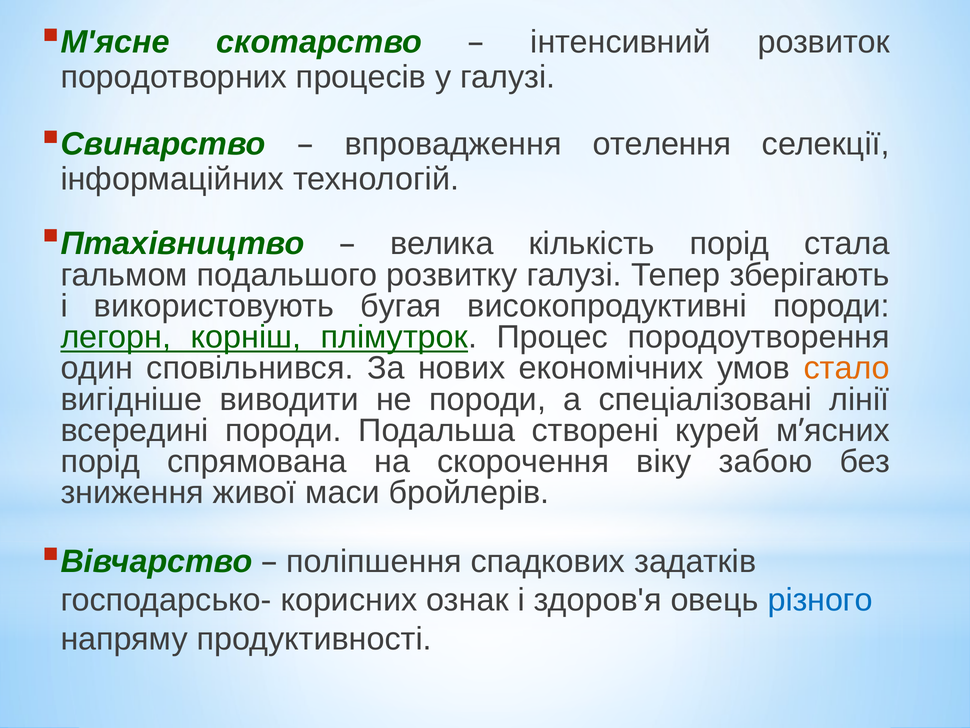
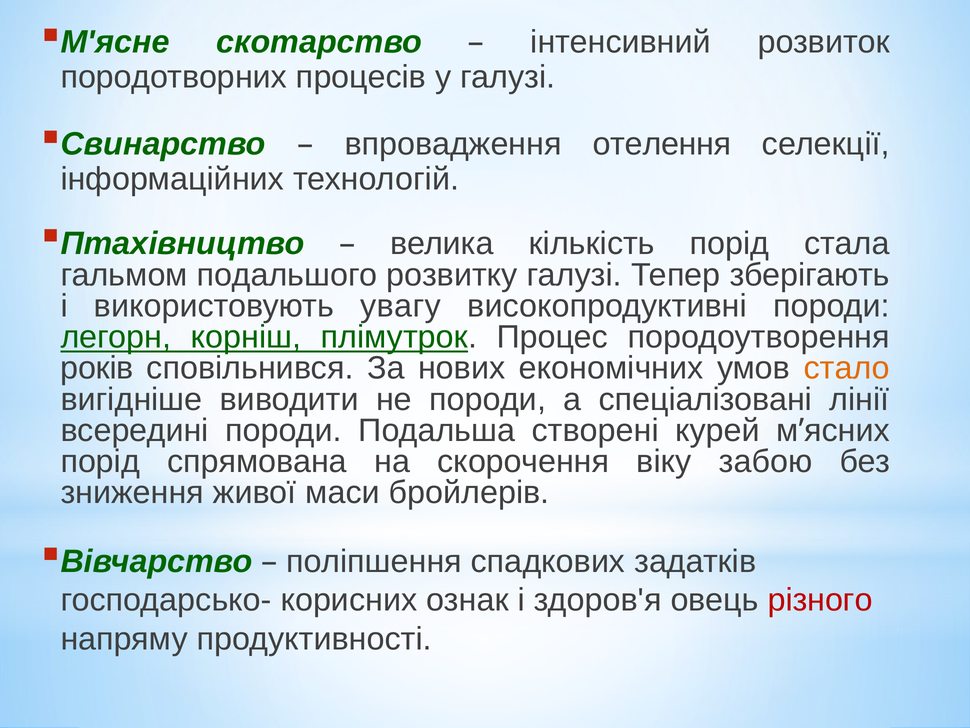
бугая: бугая -> увагу
один: один -> років
різного colour: blue -> red
